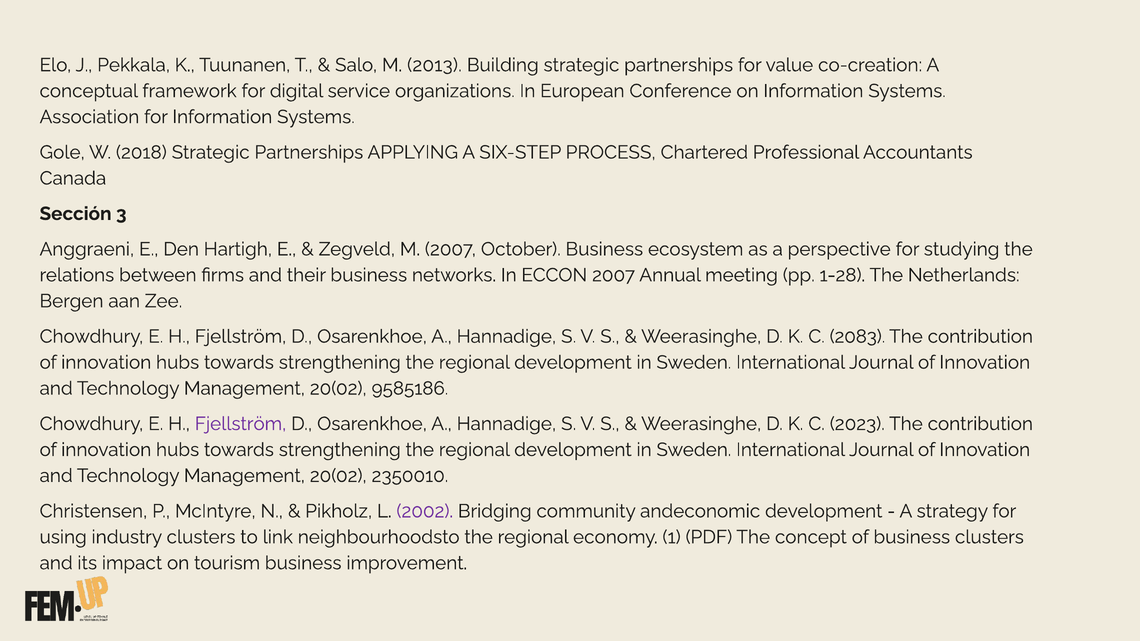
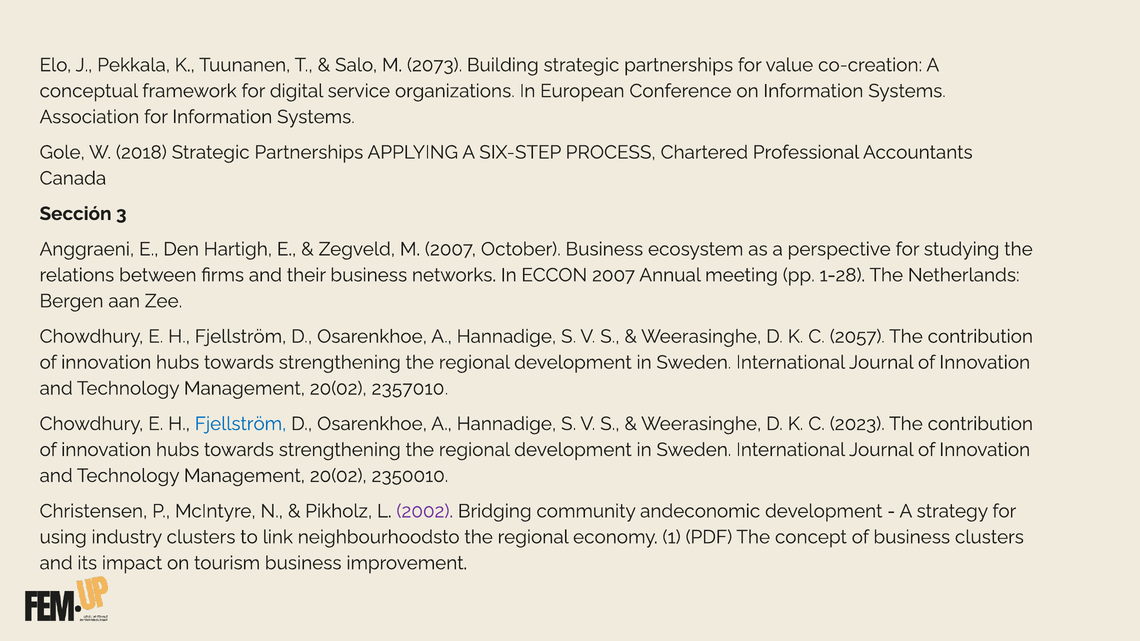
2013: 2013 -> 2073
2083: 2083 -> 2057
9585186: 9585186 -> 2357010
Fjellström at (241, 424) colour: purple -> blue
